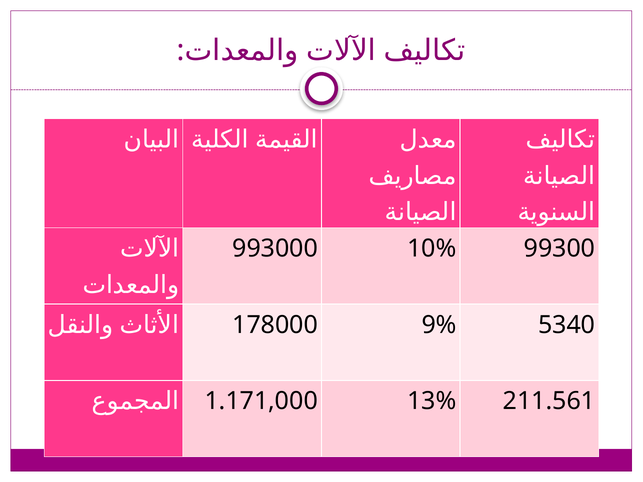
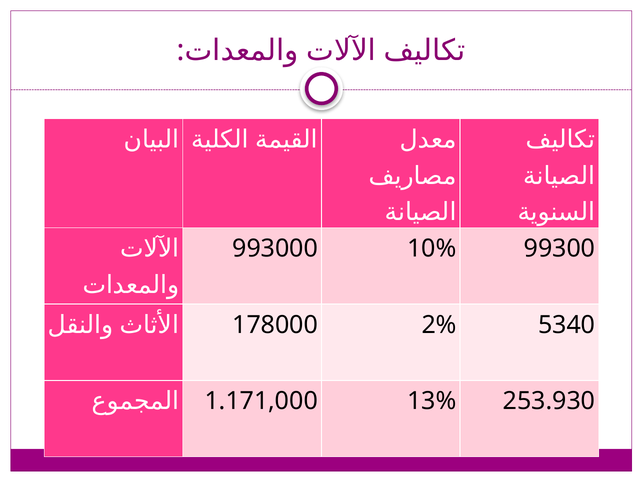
9%: 9% -> 2%
211.561: 211.561 -> 253.930
